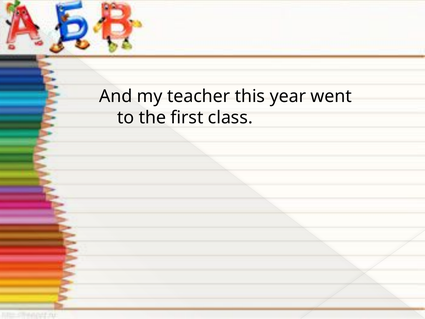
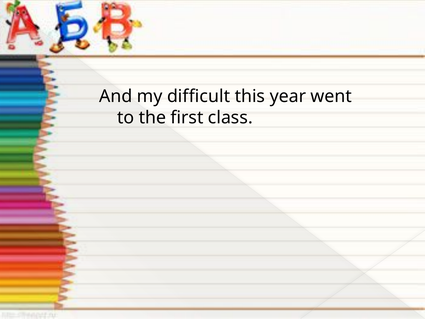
teacher: teacher -> difficult
